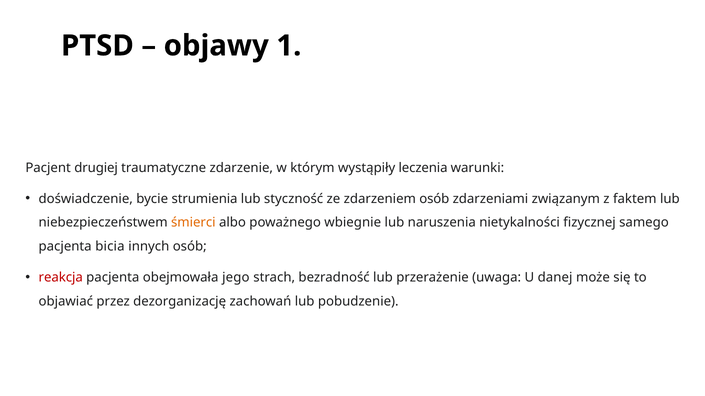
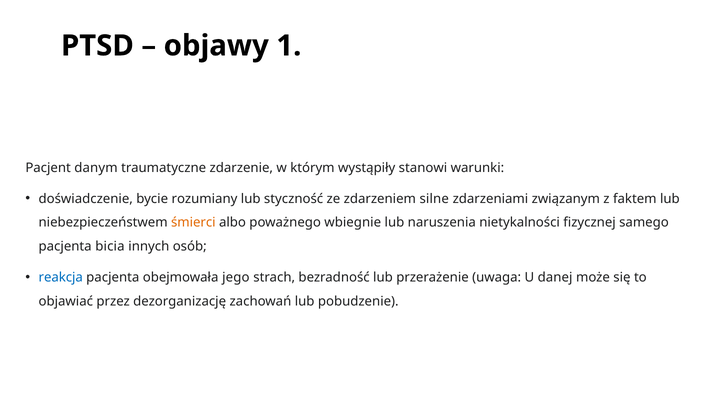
drugiej: drugiej -> danym
leczenia: leczenia -> stanowi
strumienia: strumienia -> rozumiany
zdarzeniem osób: osób -> silne
reakcja colour: red -> blue
